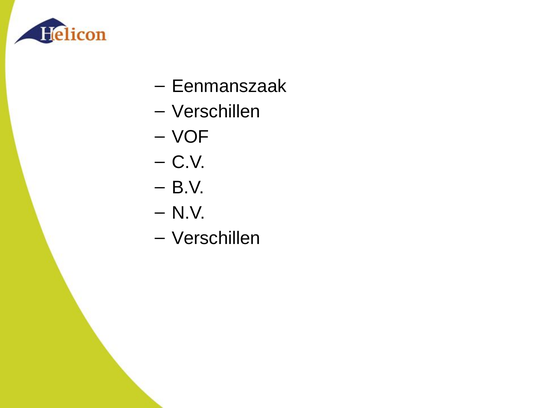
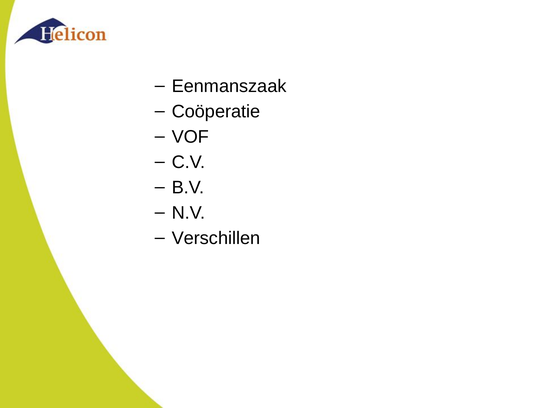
Verschillen at (216, 111): Verschillen -> Coöperatie
